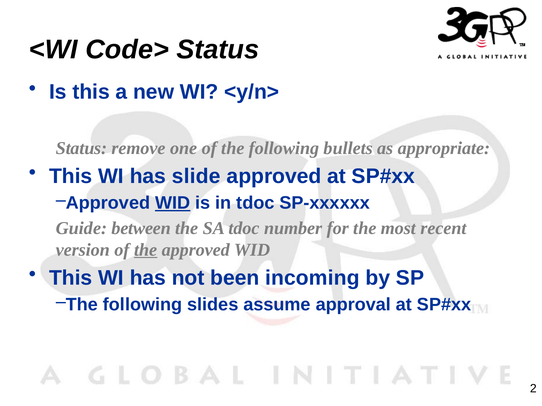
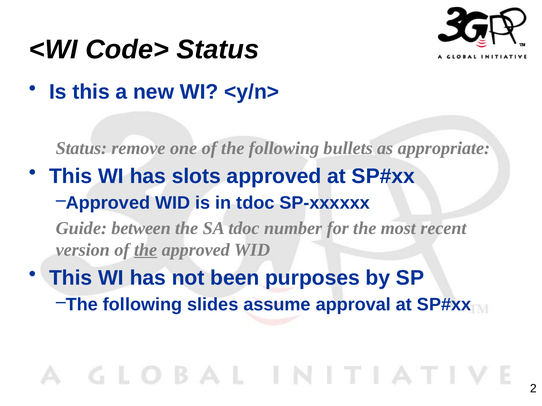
slide: slide -> slots
WID at (173, 203) underline: present -> none
incoming: incoming -> purposes
